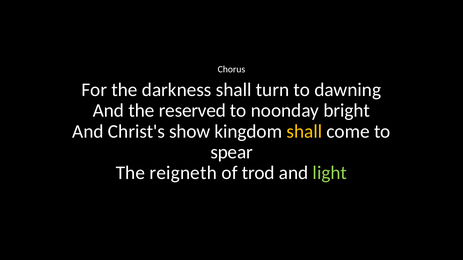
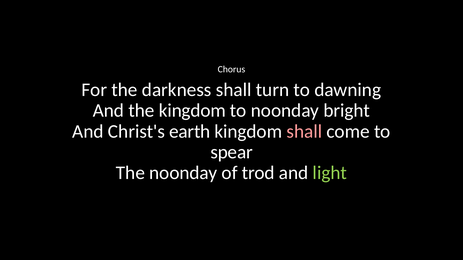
the reserved: reserved -> kingdom
show: show -> earth
shall at (304, 132) colour: yellow -> pink
The reigneth: reigneth -> noonday
